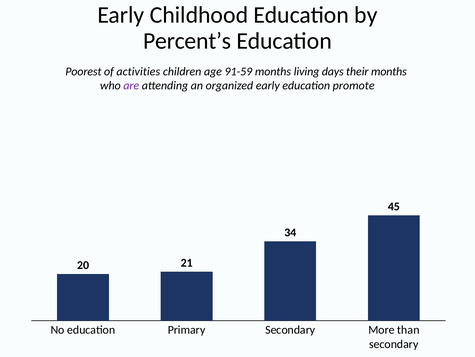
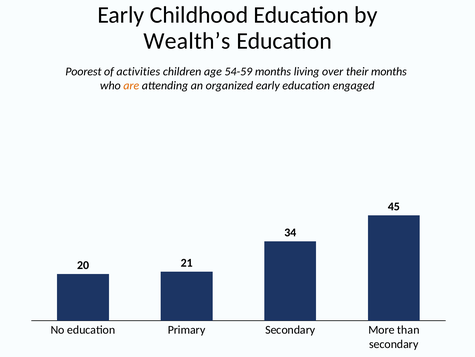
Percent’s: Percent’s -> Wealth’s
91-59: 91-59 -> 54-59
days: days -> over
are colour: purple -> orange
promote: promote -> engaged
